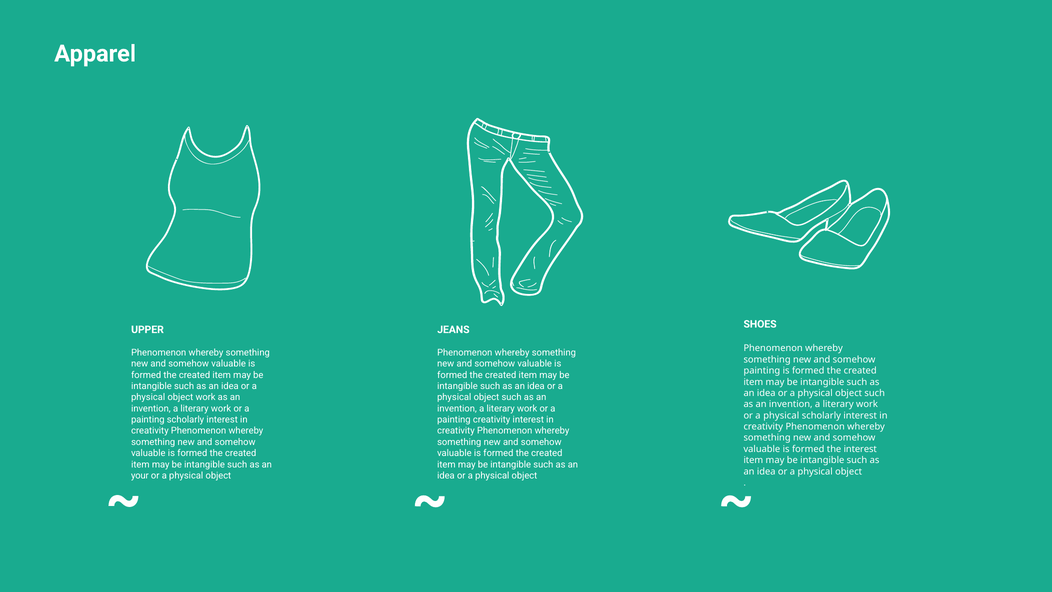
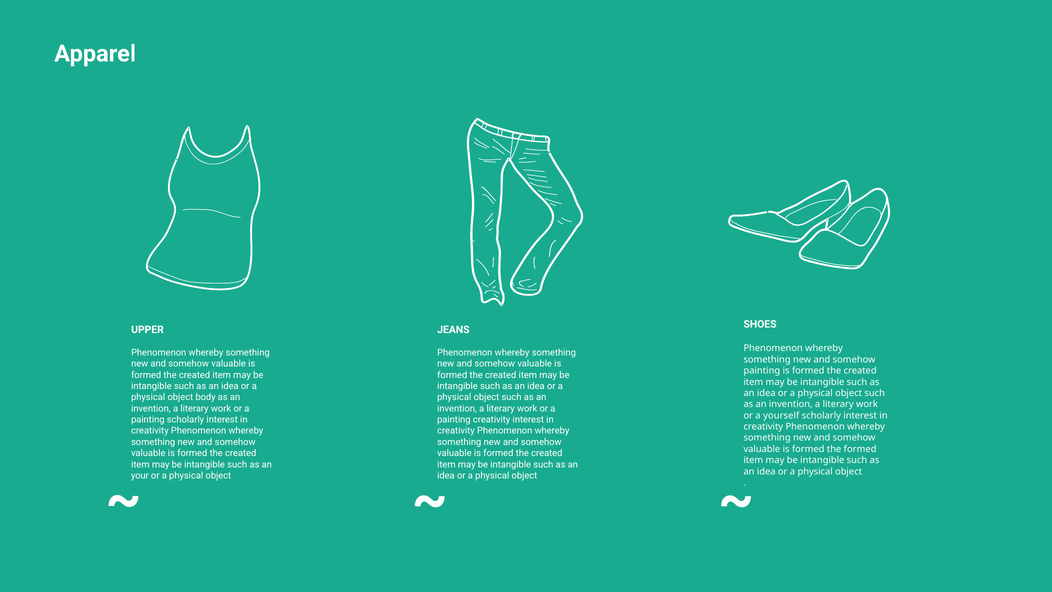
object work: work -> body
physical at (781, 415): physical -> yourself
the interest: interest -> formed
